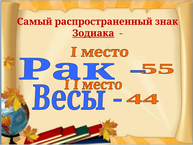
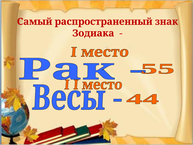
Зодиака underline: present -> none
